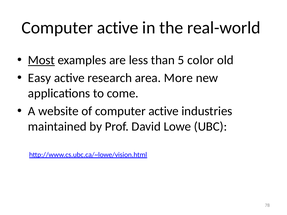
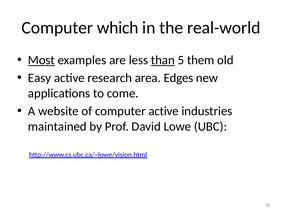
active at (118, 28): active -> which
than underline: none -> present
color: color -> them
More: More -> Edges
